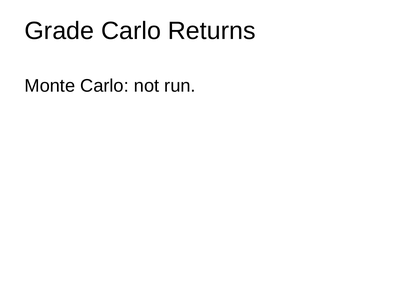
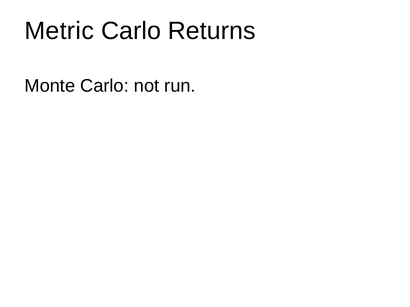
Grade: Grade -> Metric
